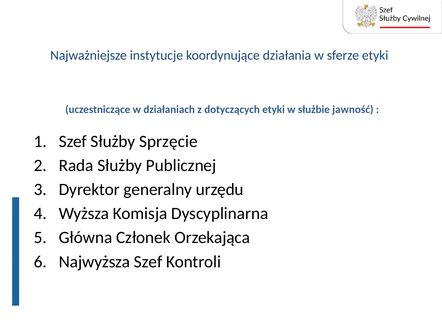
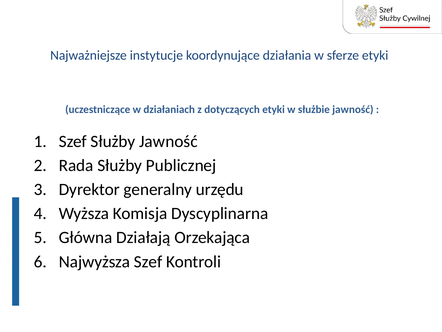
Służby Sprzęcie: Sprzęcie -> Jawność
Członek: Członek -> Działają
